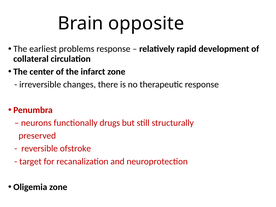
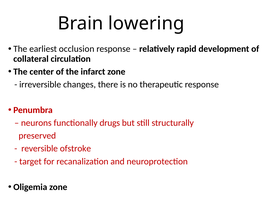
opposite: opposite -> lowering
problems: problems -> occlusion
